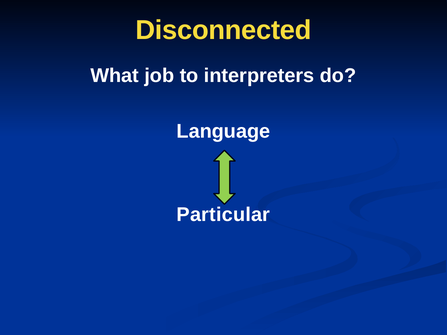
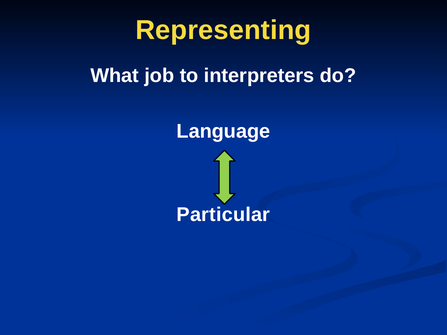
Disconnected: Disconnected -> Representing
